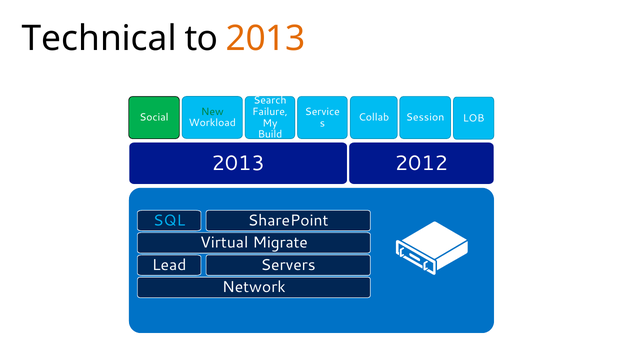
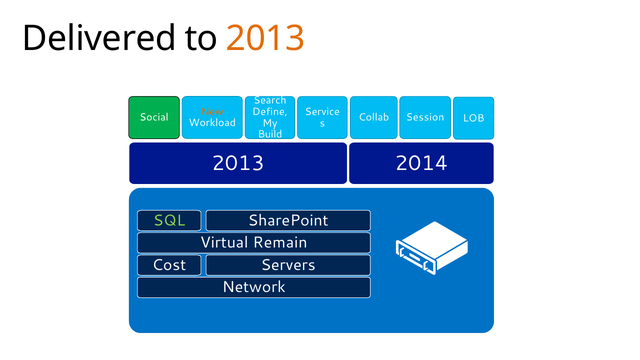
Technical: Technical -> Delivered
New colour: green -> orange
Failure: Failure -> Define
2012: 2012 -> 2014
SQL colour: light blue -> light green
Migrate: Migrate -> Remain
Lead: Lead -> Cost
